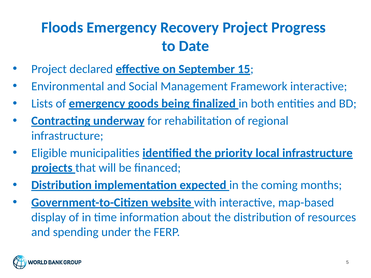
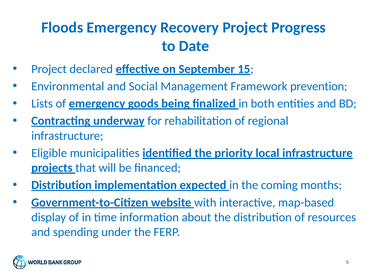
Framework interactive: interactive -> prevention
